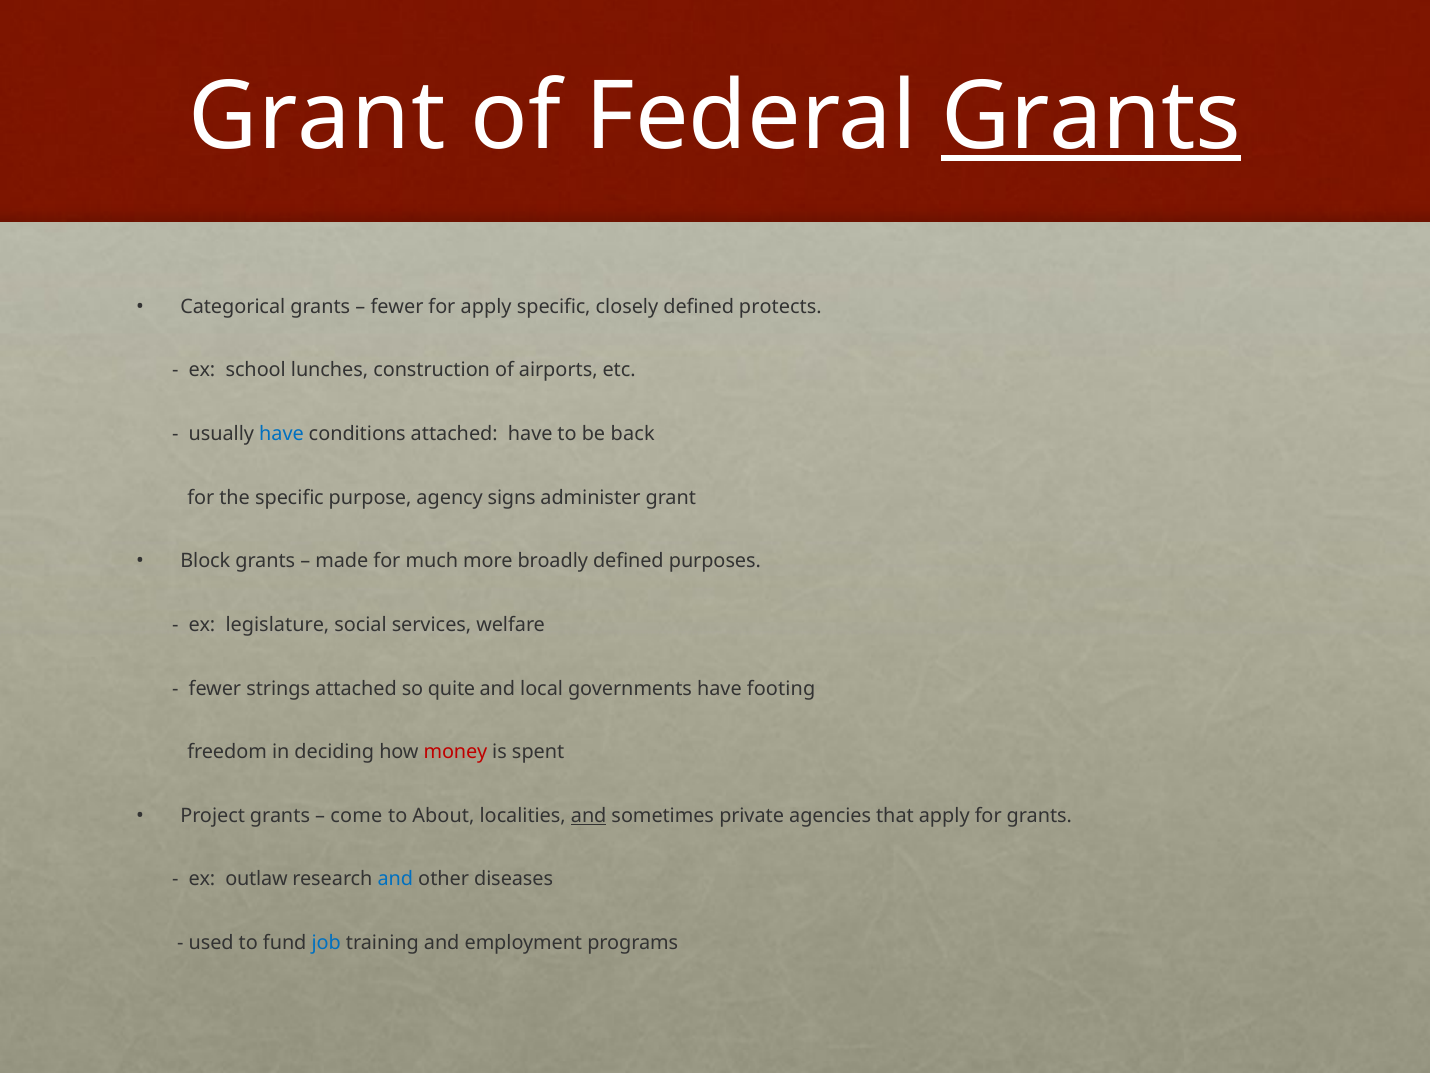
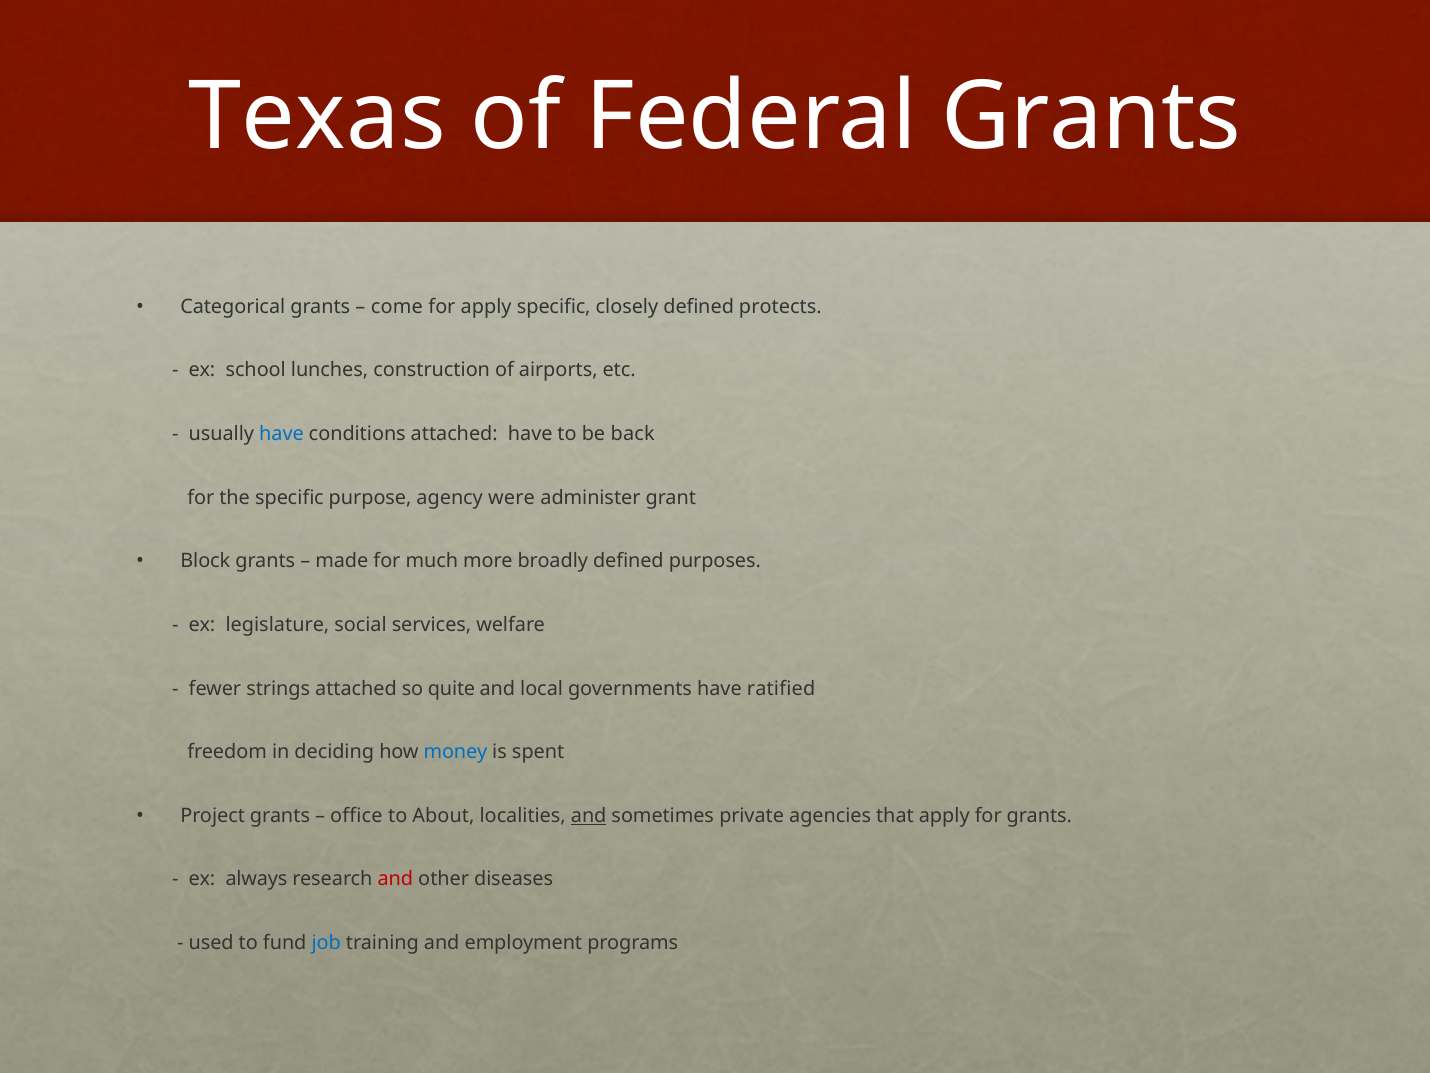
Grant at (317, 117): Grant -> Texas
Grants at (1091, 117) underline: present -> none
fewer at (397, 306): fewer -> come
signs: signs -> were
footing: footing -> ratified
money colour: red -> blue
come: come -> office
outlaw: outlaw -> always
and at (395, 879) colour: blue -> red
